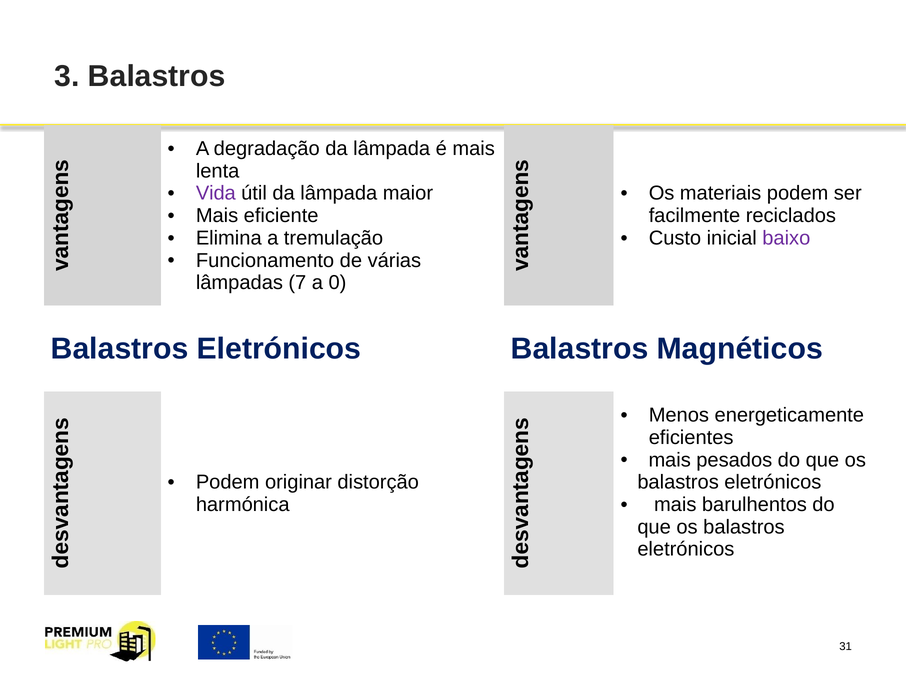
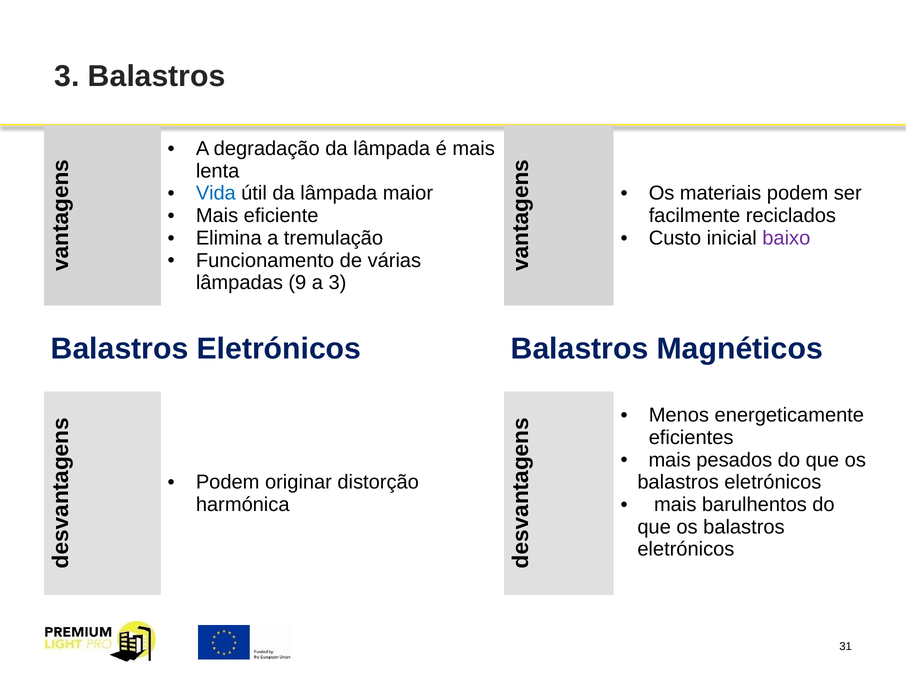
Vida colour: purple -> blue
7: 7 -> 9
a 0: 0 -> 3
